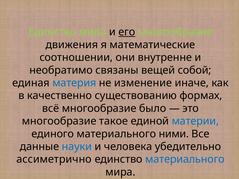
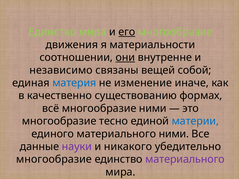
математические: математические -> материальности
они underline: none -> present
необратимо: необратимо -> независимо
многообразие было: было -> ними
такое: такое -> тесно
науки colour: blue -> purple
человека: человека -> никакого
ассиметрично at (54, 160): ассиметрично -> многообразие
материального at (185, 160) colour: blue -> purple
